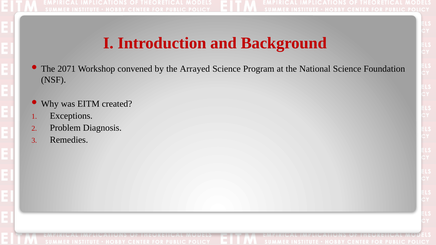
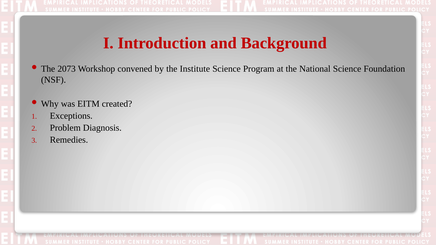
2071: 2071 -> 2073
Arrayed: Arrayed -> Institute
